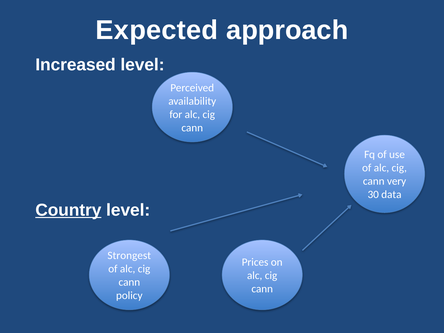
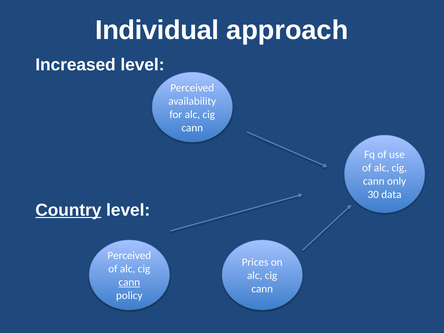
Expected: Expected -> Individual
very: very -> only
Strongest at (129, 256): Strongest -> Perceived
cann at (129, 282) underline: none -> present
